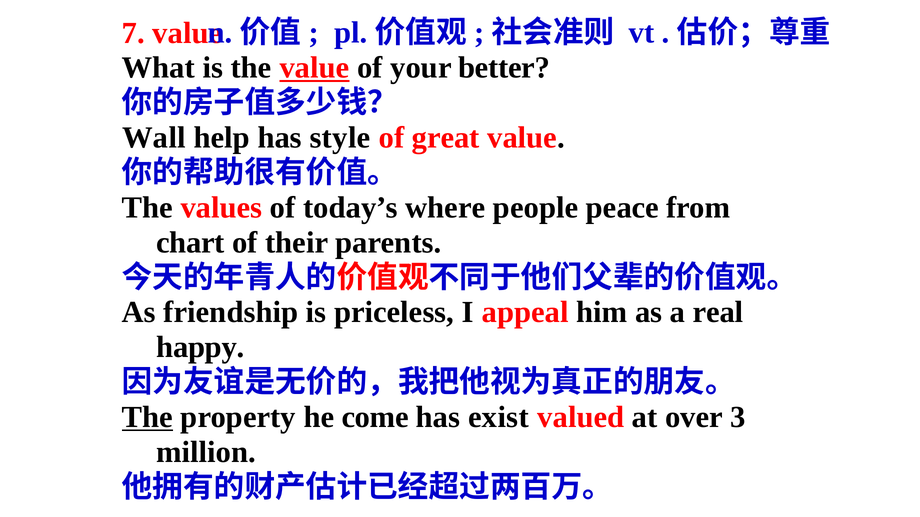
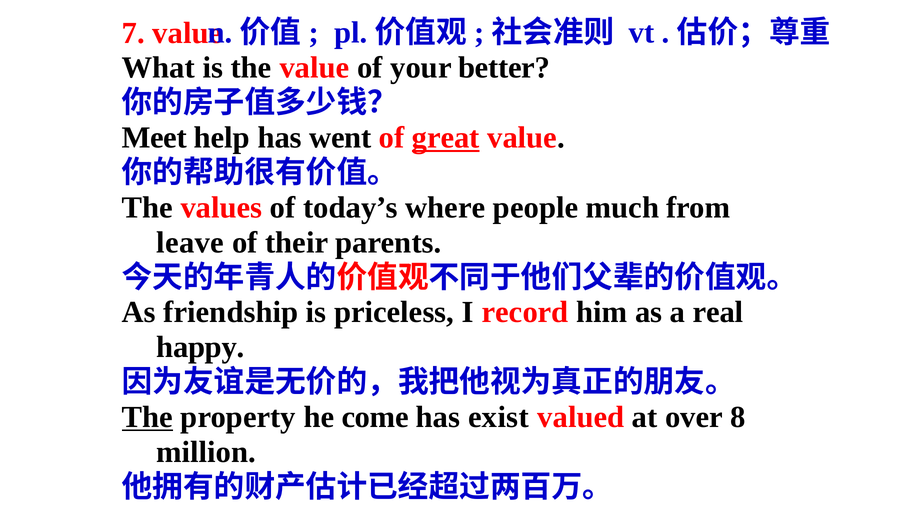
value at (314, 68) underline: present -> none
Wall: Wall -> Meet
style: style -> went
great underline: none -> present
peace: peace -> much
chart: chart -> leave
appeal: appeal -> record
3: 3 -> 8
